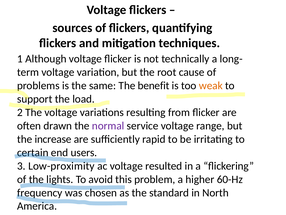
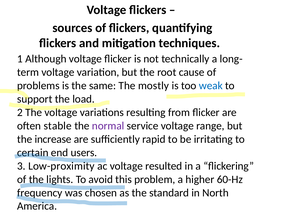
benefit: benefit -> mostly
weak colour: orange -> blue
drawn: drawn -> stable
